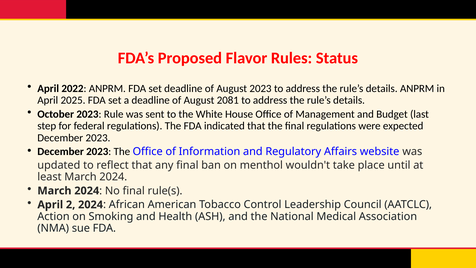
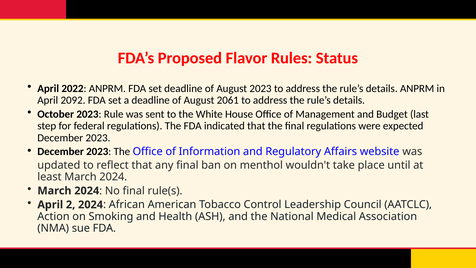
2025: 2025 -> 2092
2081: 2081 -> 2061
